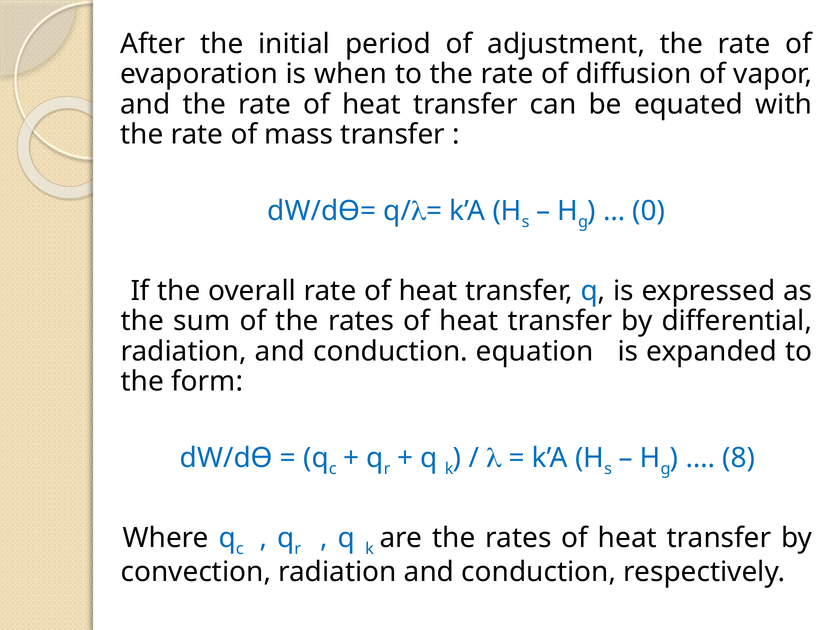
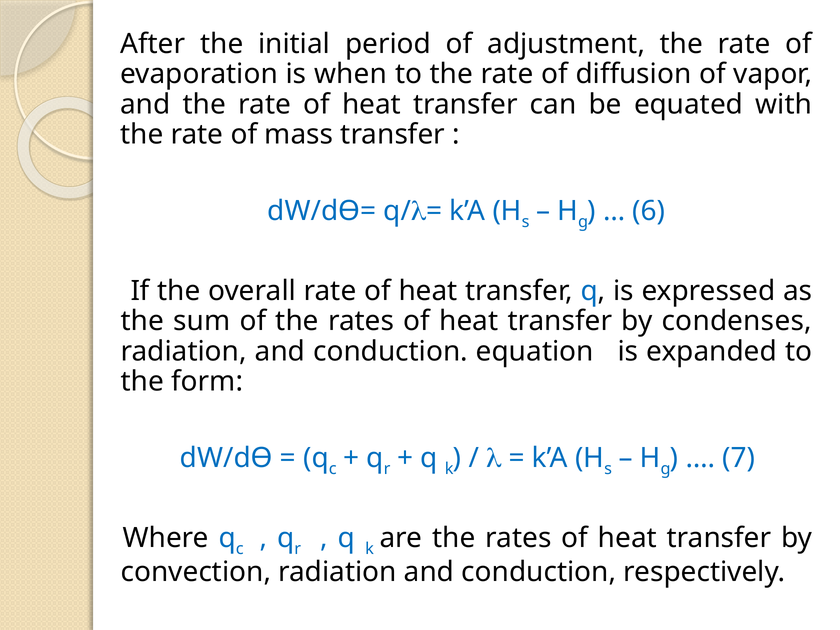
0: 0 -> 6
differential: differential -> condenses
8: 8 -> 7
